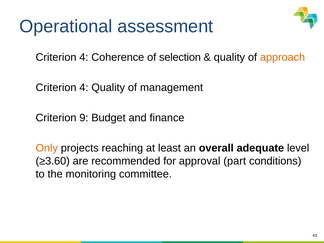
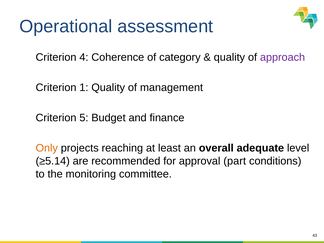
selection: selection -> category
approach colour: orange -> purple
4 at (84, 88): 4 -> 1
9: 9 -> 5
≥3.60: ≥3.60 -> ≥5.14
